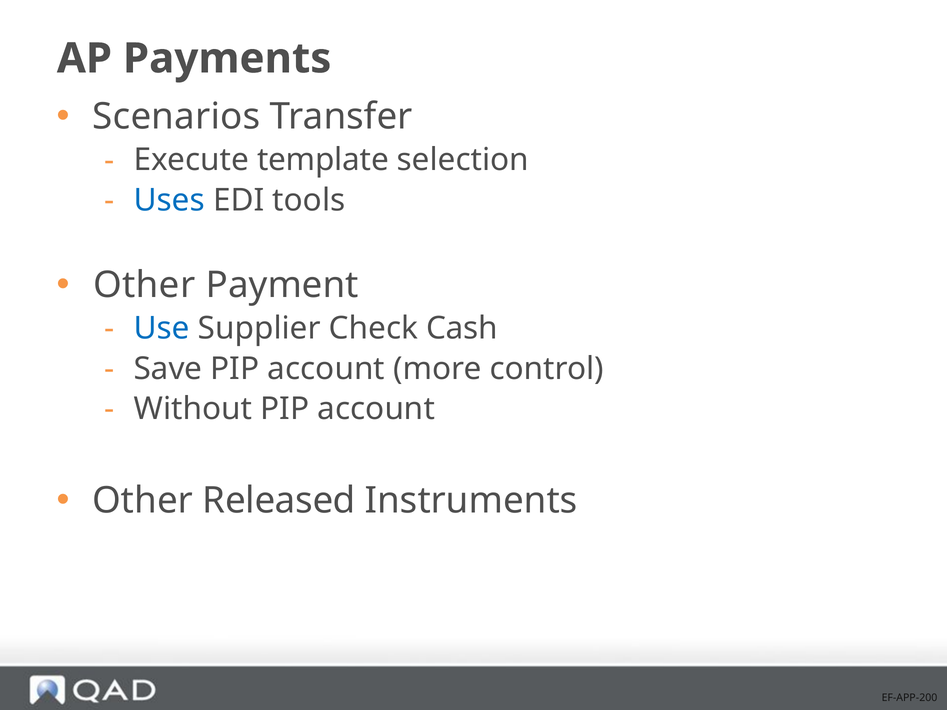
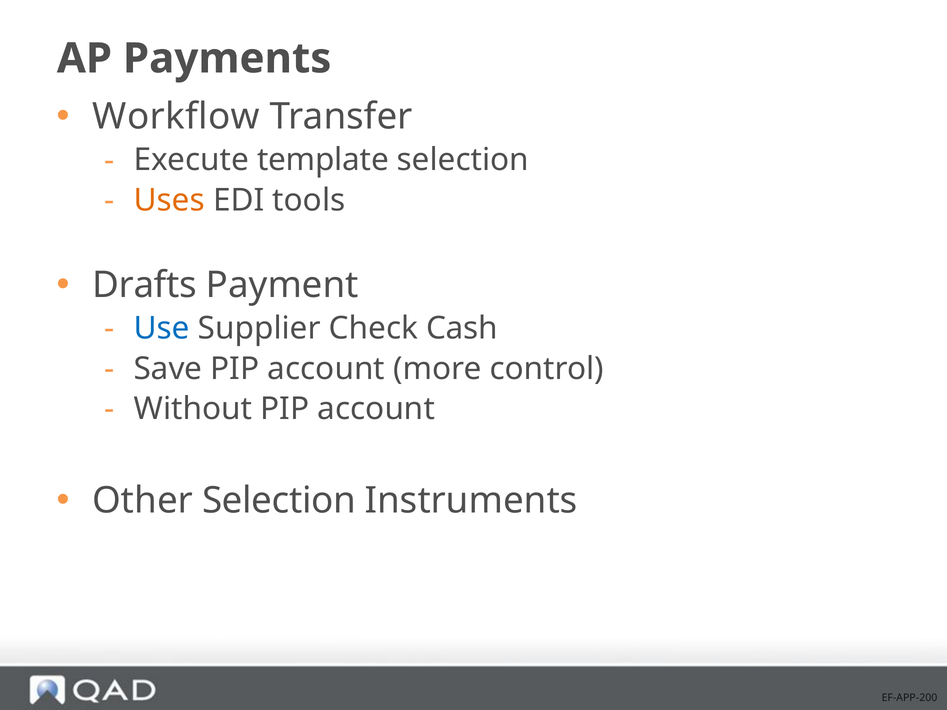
Scenarios: Scenarios -> Workflow
Uses colour: blue -> orange
Other at (144, 285): Other -> Drafts
Other Released: Released -> Selection
